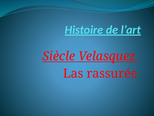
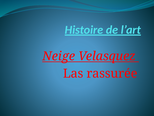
Siècle: Siècle -> Neige
